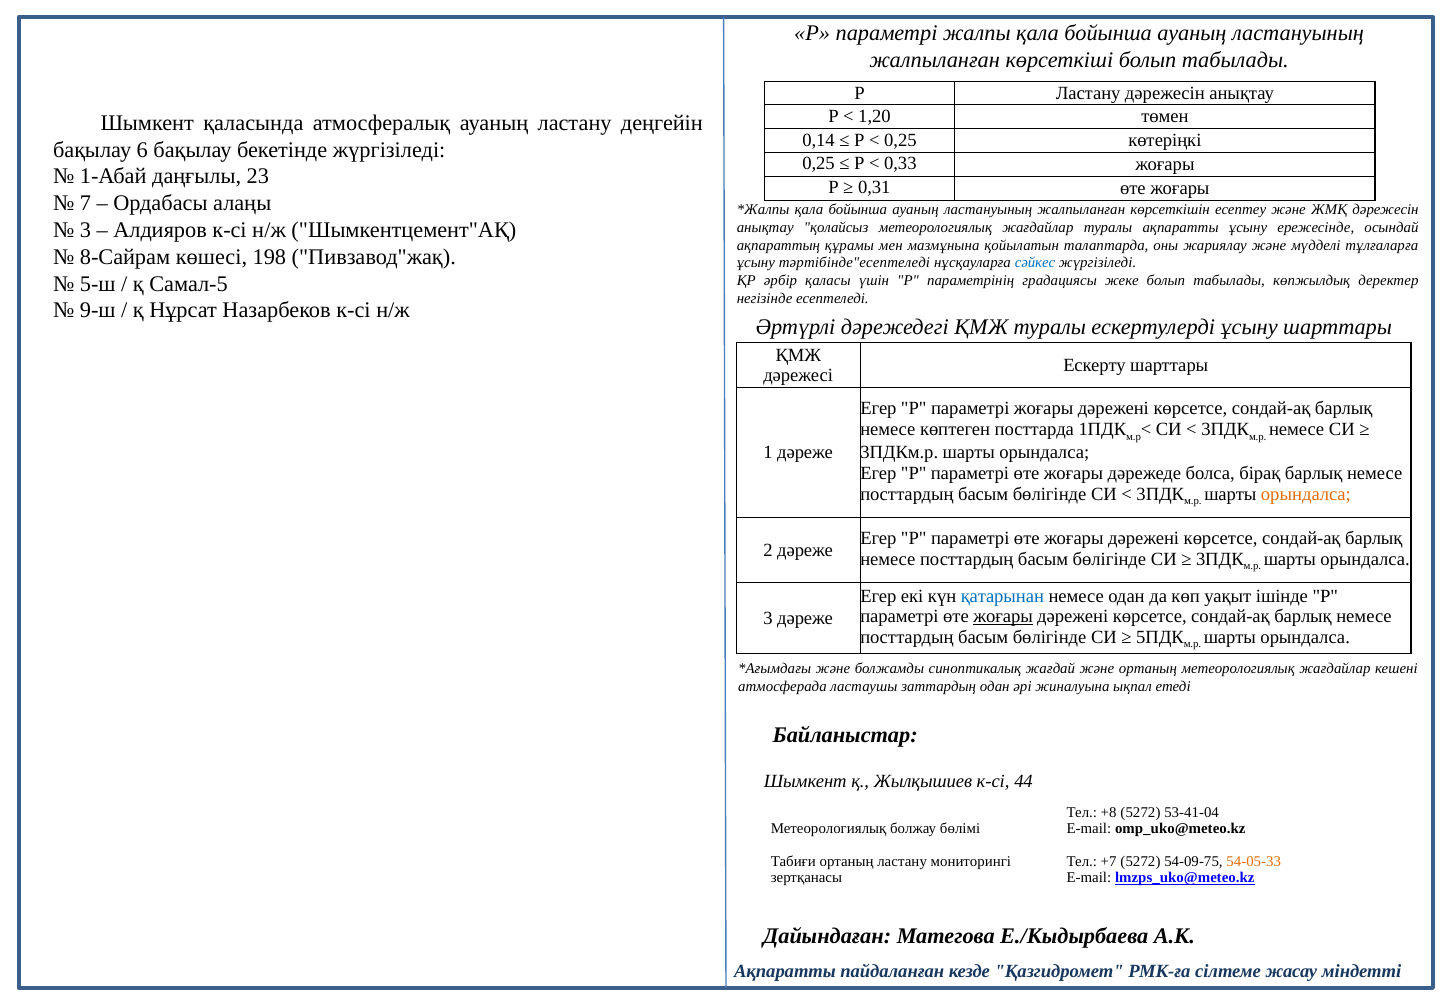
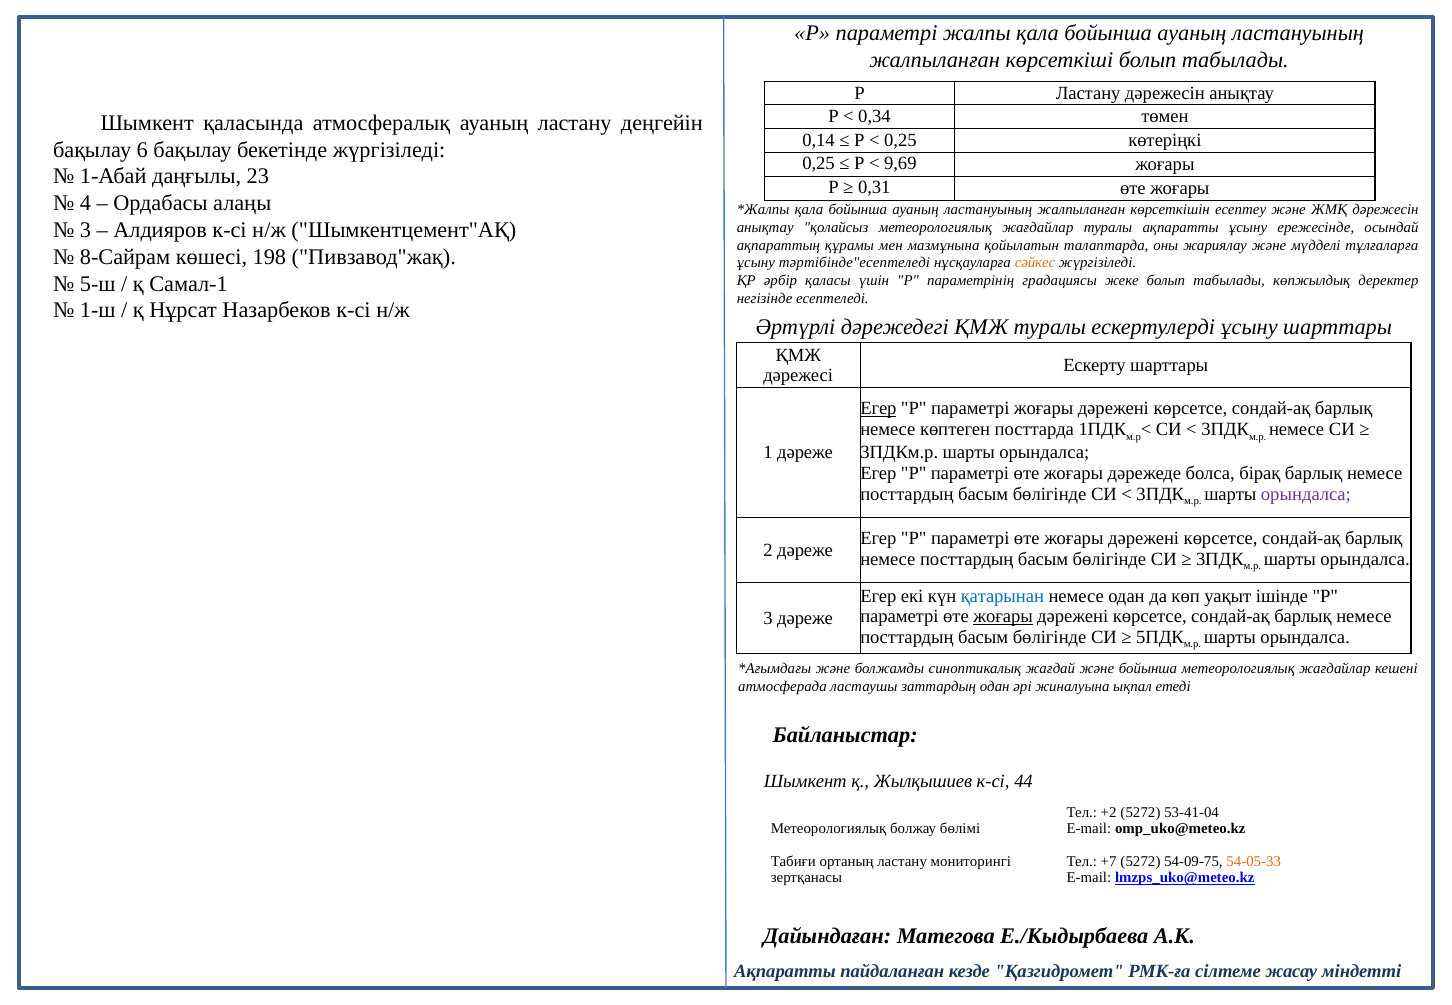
1,20: 1,20 -> 0,34
0,33: 0,33 -> 9,69
7: 7 -> 4
сәйкес colour: blue -> orange
Самал-5: Самал-5 -> Самал-1
9-ш: 9-ш -> 1-ш
Егер at (878, 409) underline: none -> present
орындалса at (1306, 494) colour: orange -> purple
және ортаның: ортаның -> бойынша
+8: +8 -> +2
